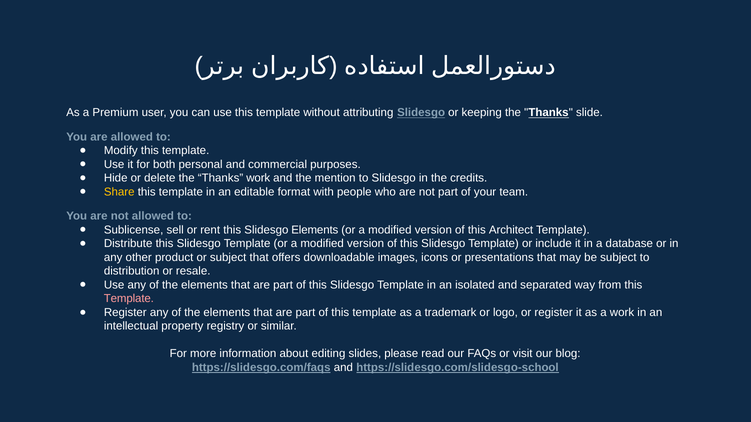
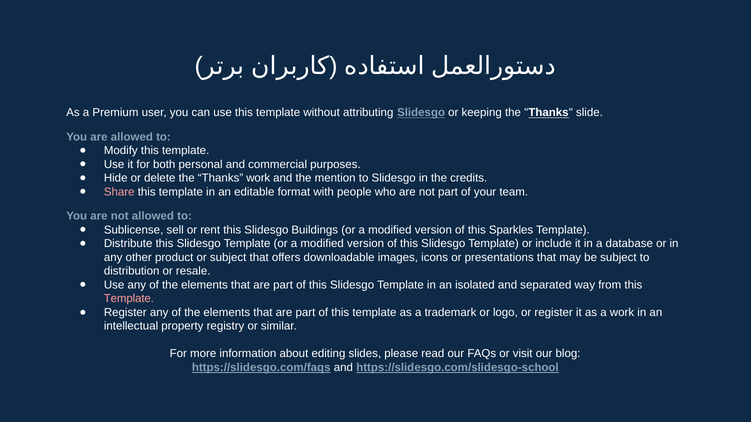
Share colour: yellow -> pink
Slidesgo Elements: Elements -> Buildings
Architect: Architect -> Sparkles
